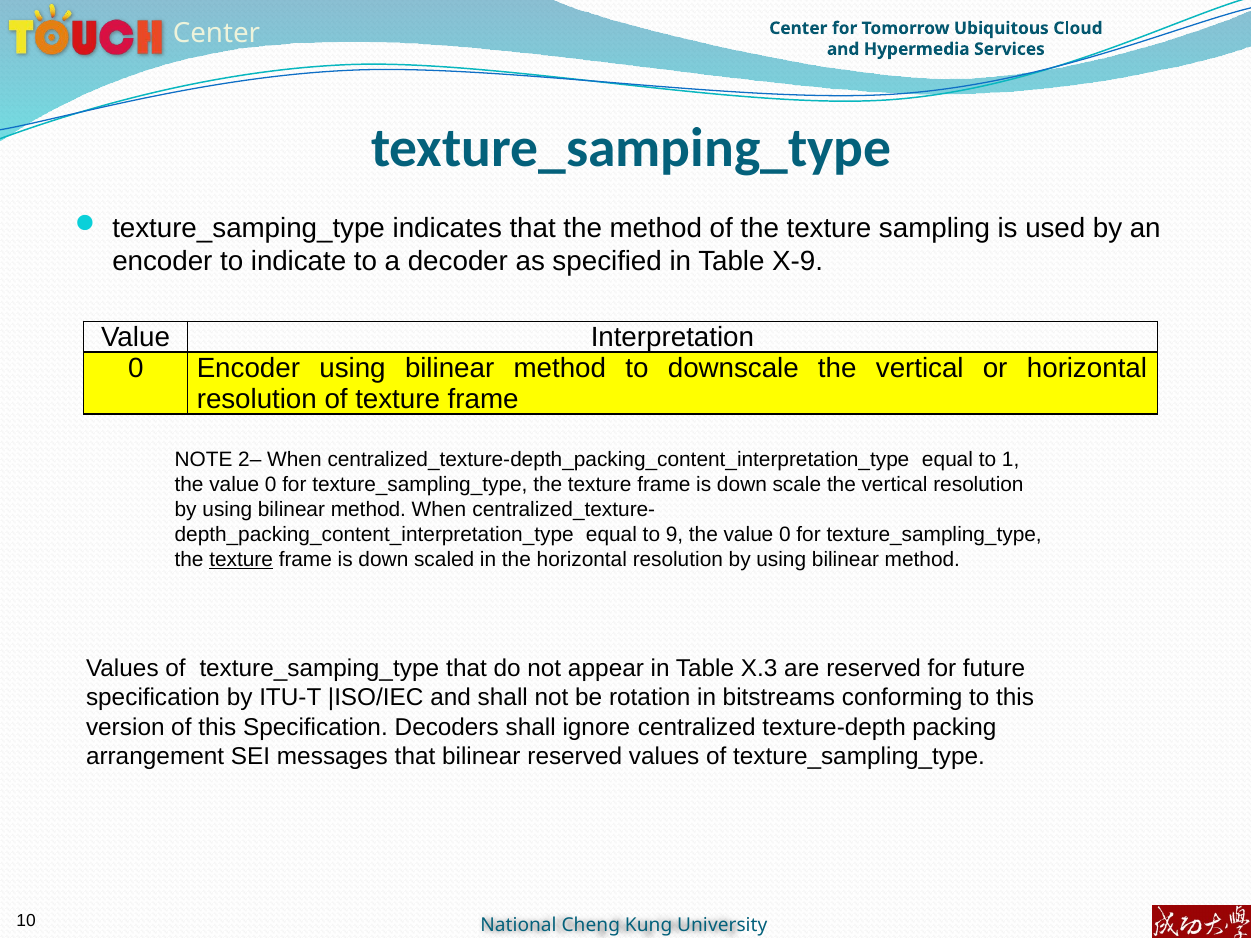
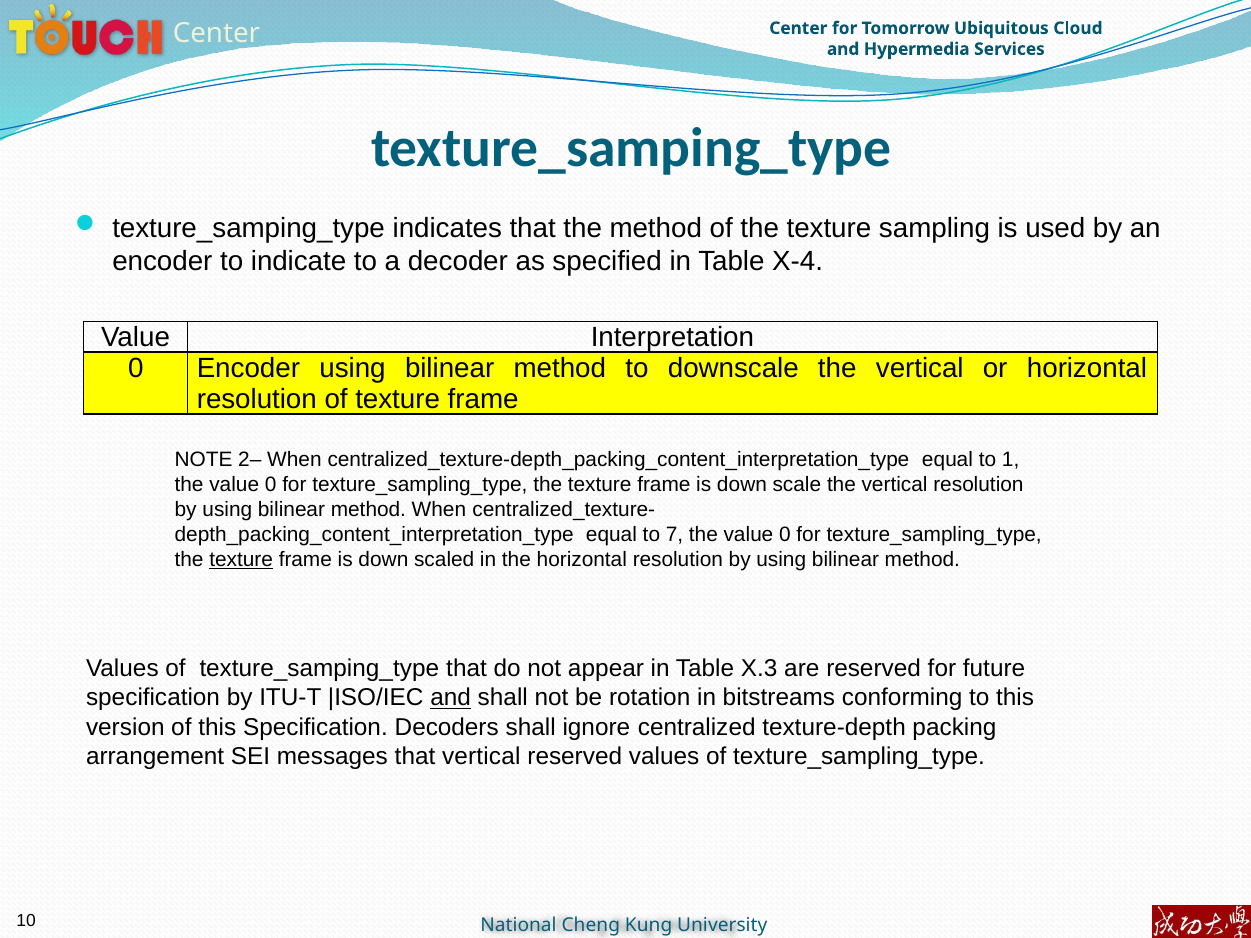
X‑9: X‑9 -> X‑4
9: 9 -> 7
and at (451, 698) underline: none -> present
that bilinear: bilinear -> vertical
